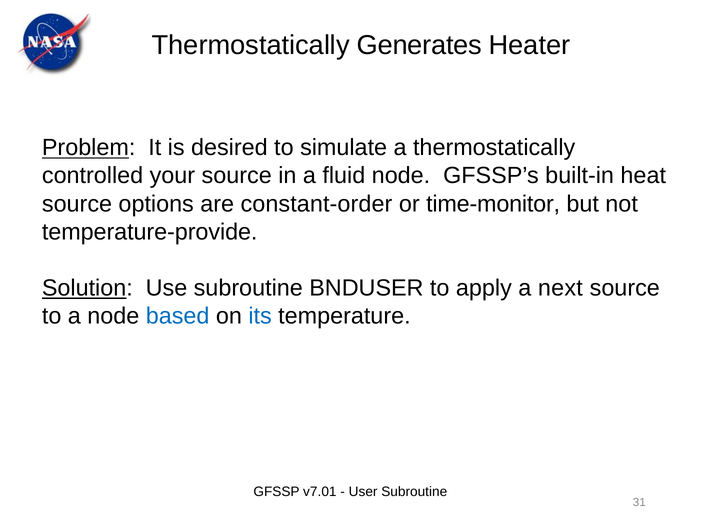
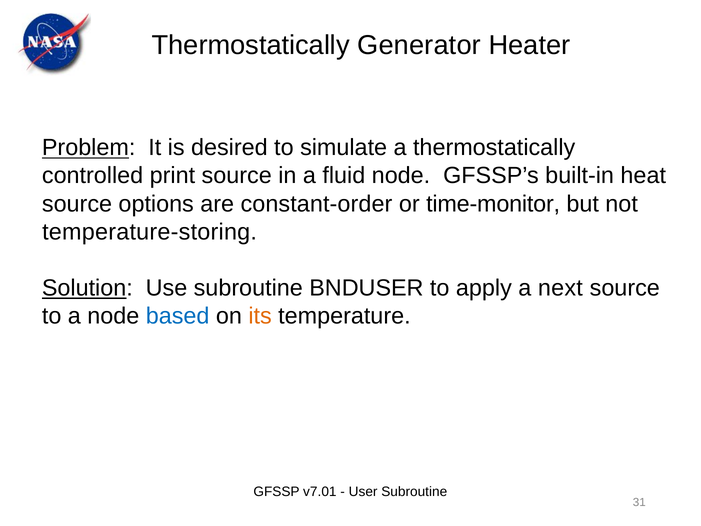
Generates: Generates -> Generator
your: your -> print
temperature-provide: temperature-provide -> temperature-storing
its colour: blue -> orange
